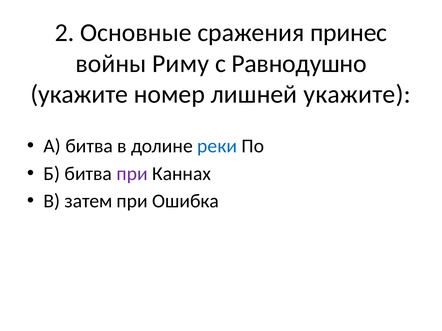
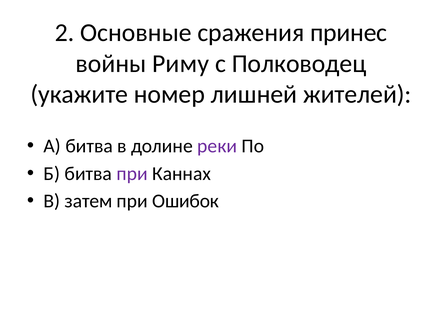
Равнодушно: Равнодушно -> Полководец
лишней укажите: укажите -> жителей
реки colour: blue -> purple
Ошибка: Ошибка -> Ошибок
